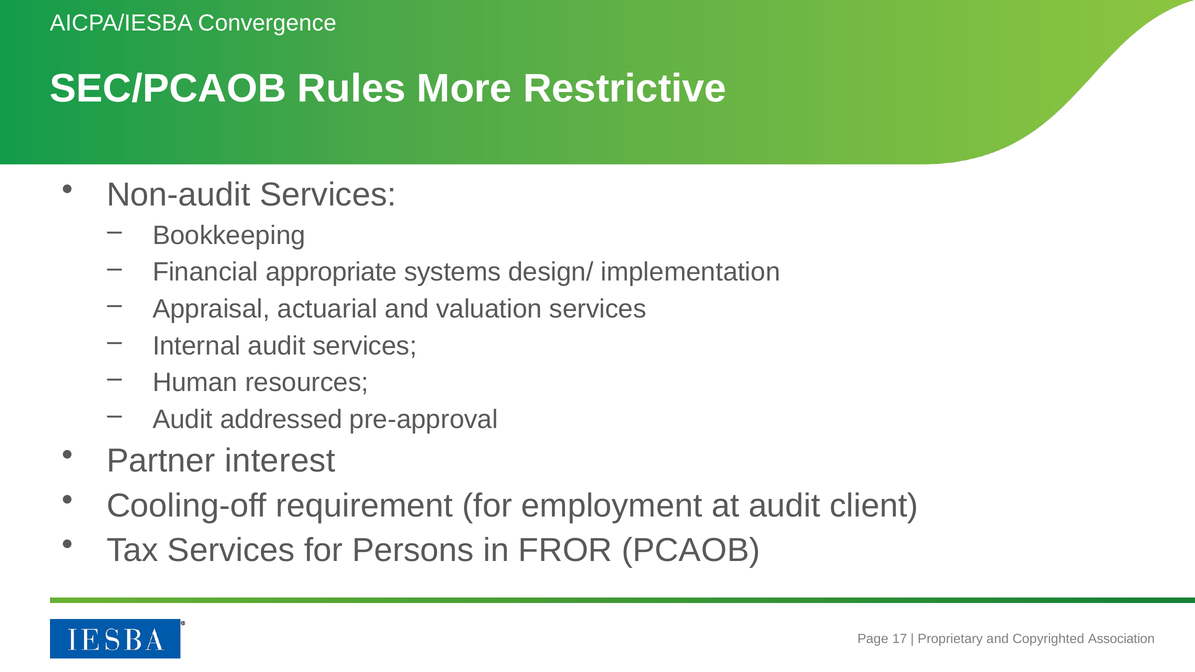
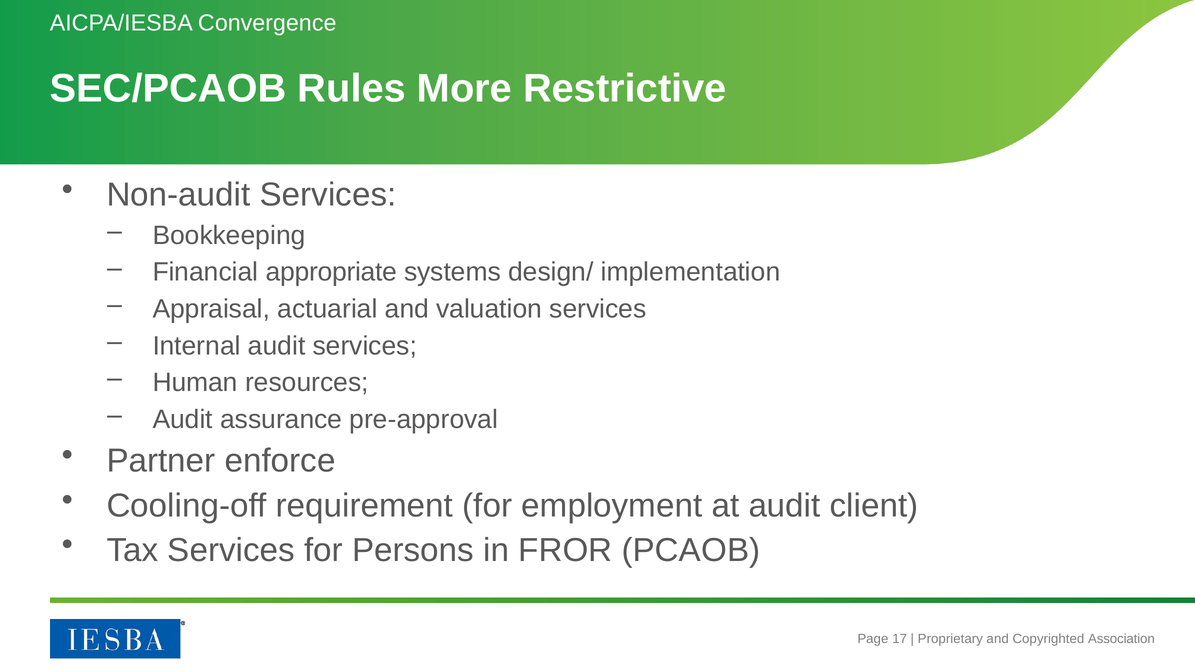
addressed: addressed -> assurance
interest: interest -> enforce
